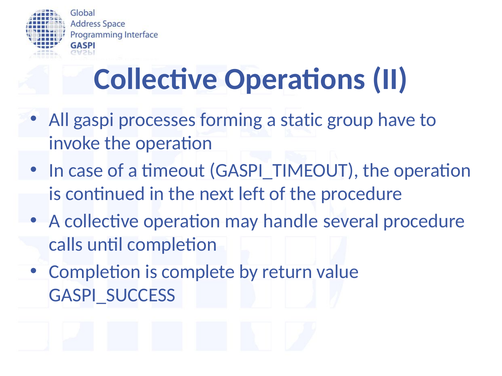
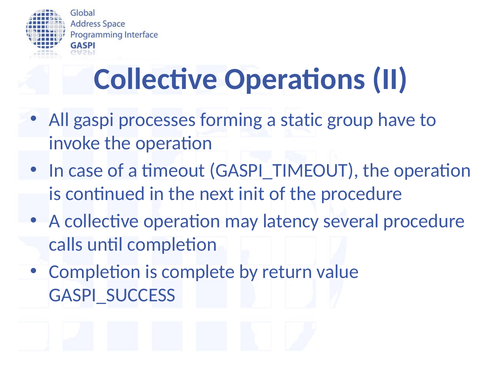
left: left -> init
handle: handle -> latency
